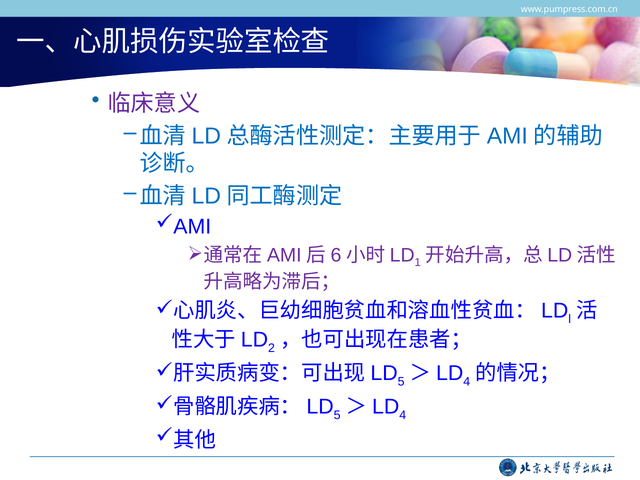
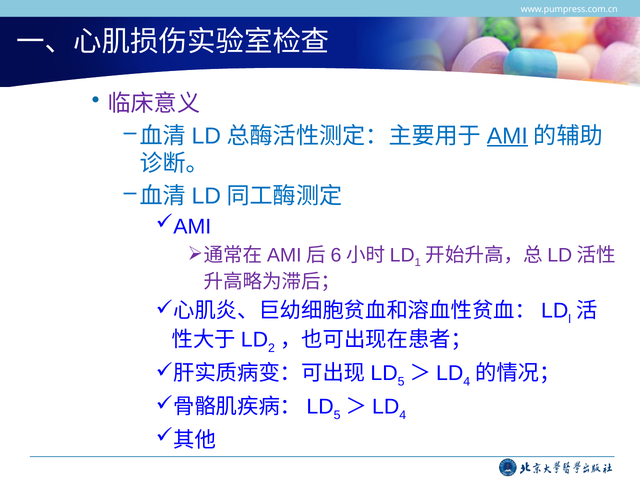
AMI underline: none -> present
